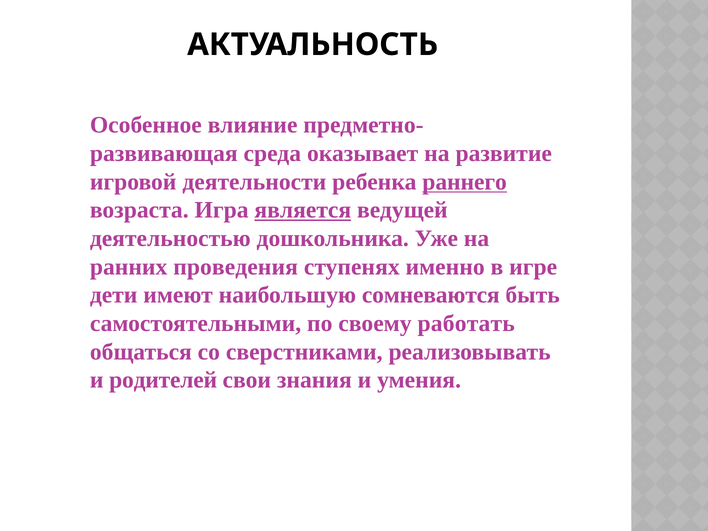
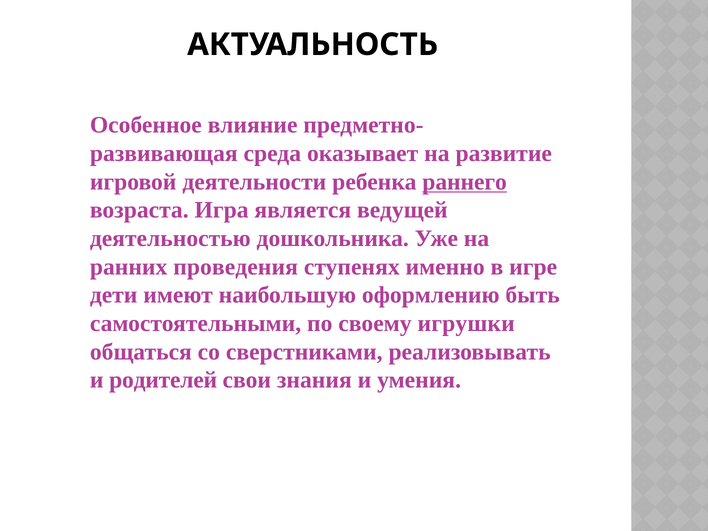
является underline: present -> none
сомневаются: сомневаются -> оформлению
работать: работать -> игрушки
